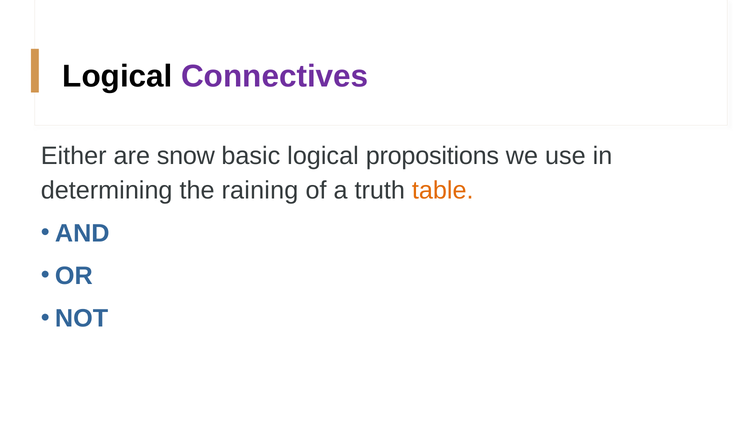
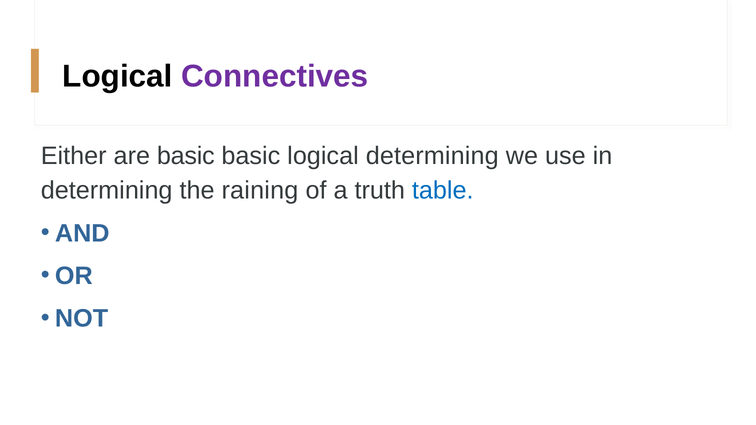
are snow: snow -> basic
logical propositions: propositions -> determining
table colour: orange -> blue
